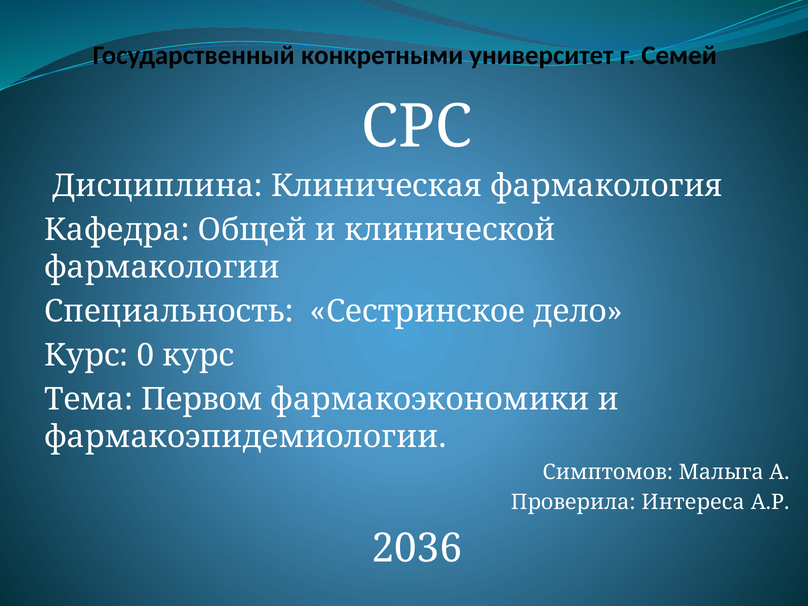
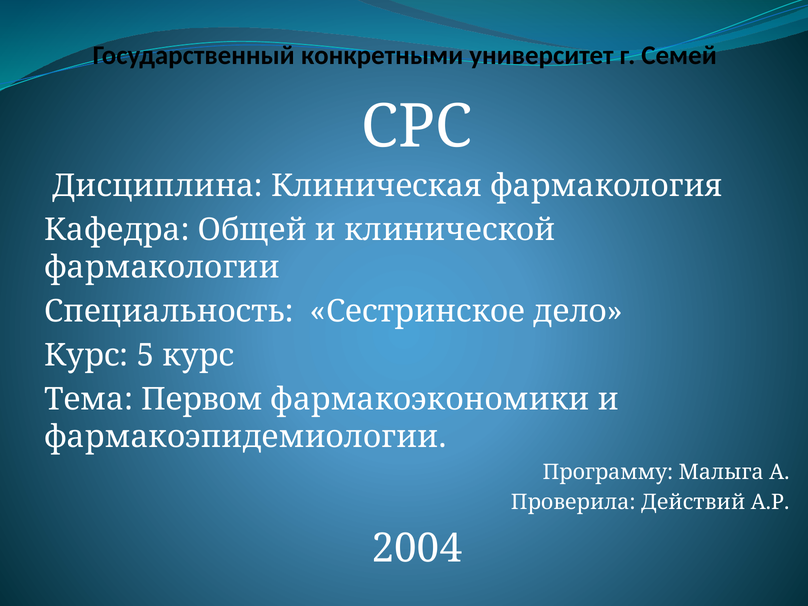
0: 0 -> 5
Симптомов: Симптомов -> Программу
Интереса: Интереса -> Действий
2036: 2036 -> 2004
